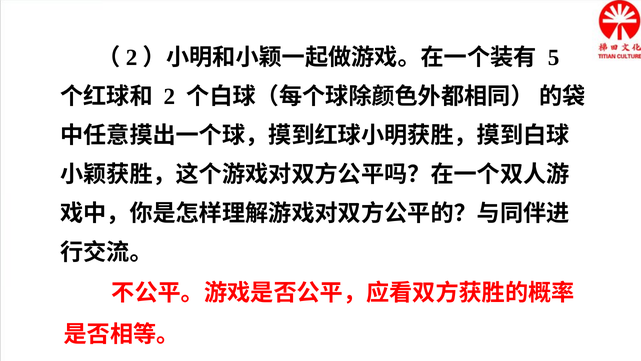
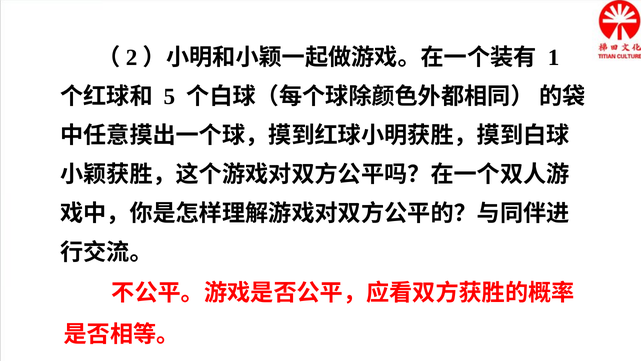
5: 5 -> 1
2: 2 -> 5
